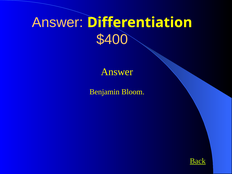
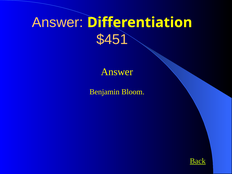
$400: $400 -> $451
